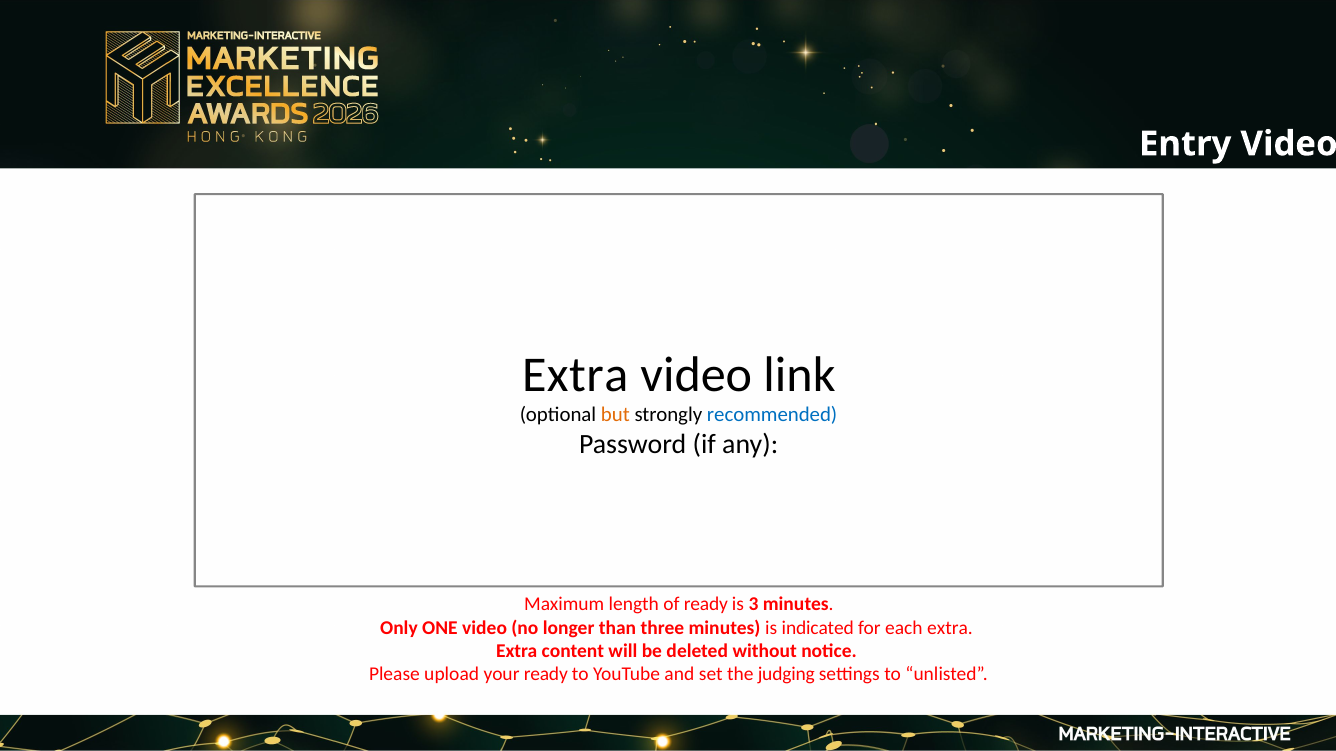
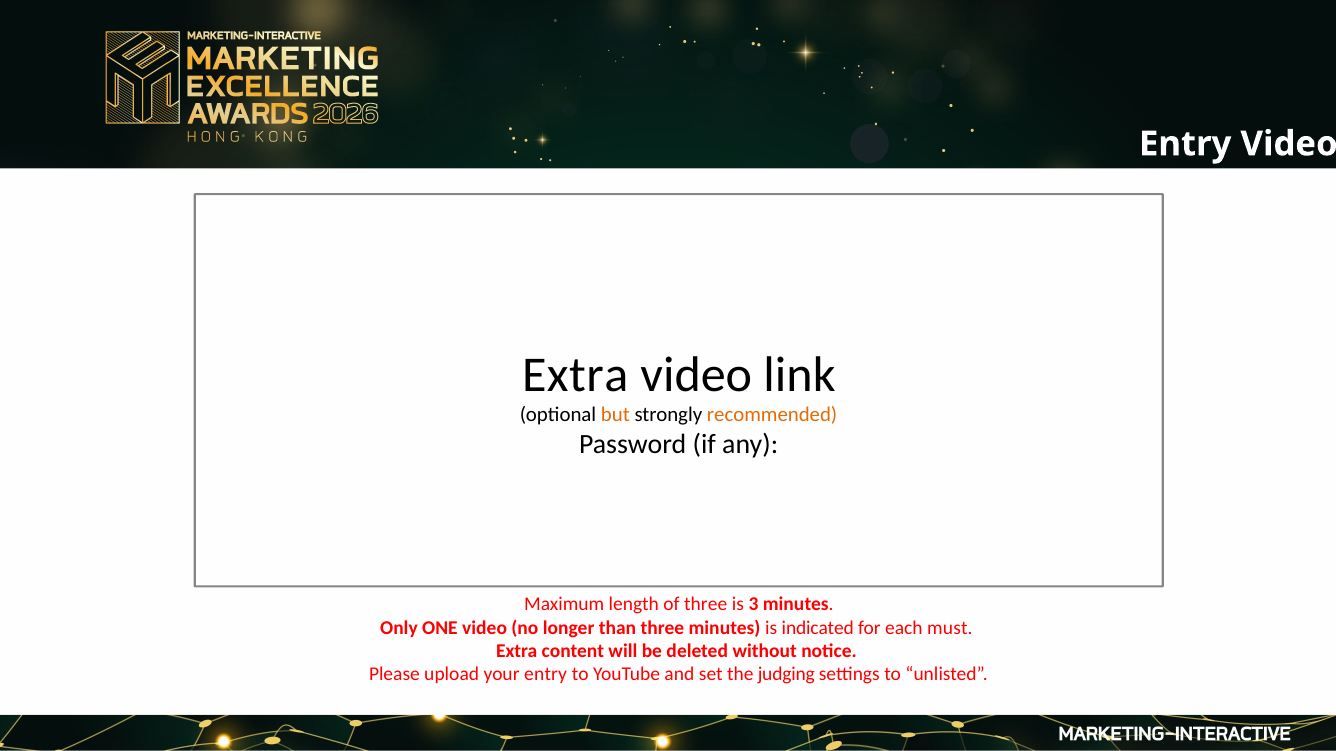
recommended colour: blue -> orange
of ready: ready -> three
each extra: extra -> must
your ready: ready -> entry
